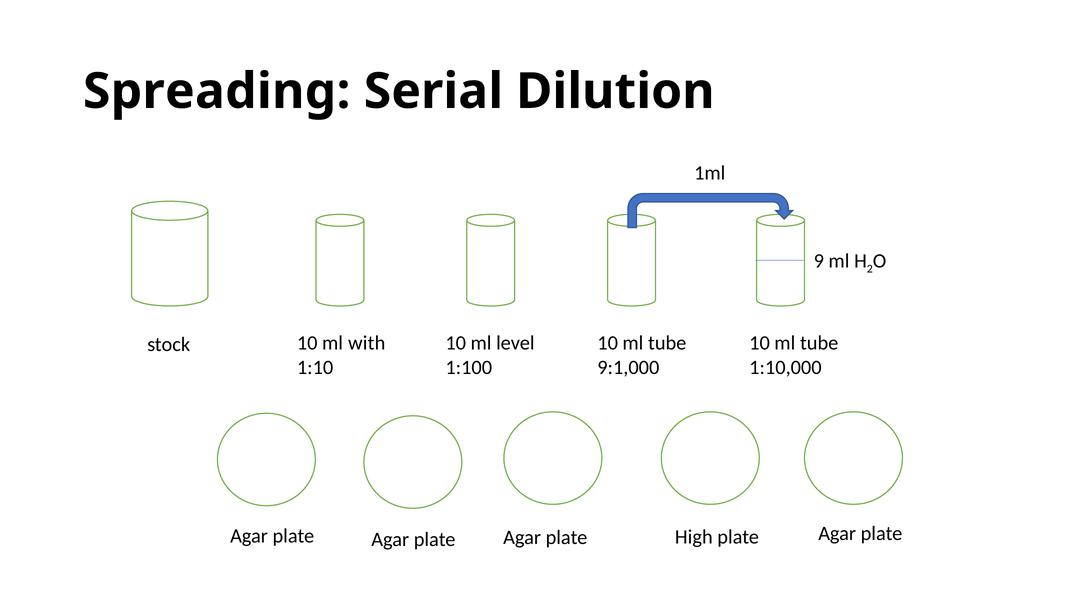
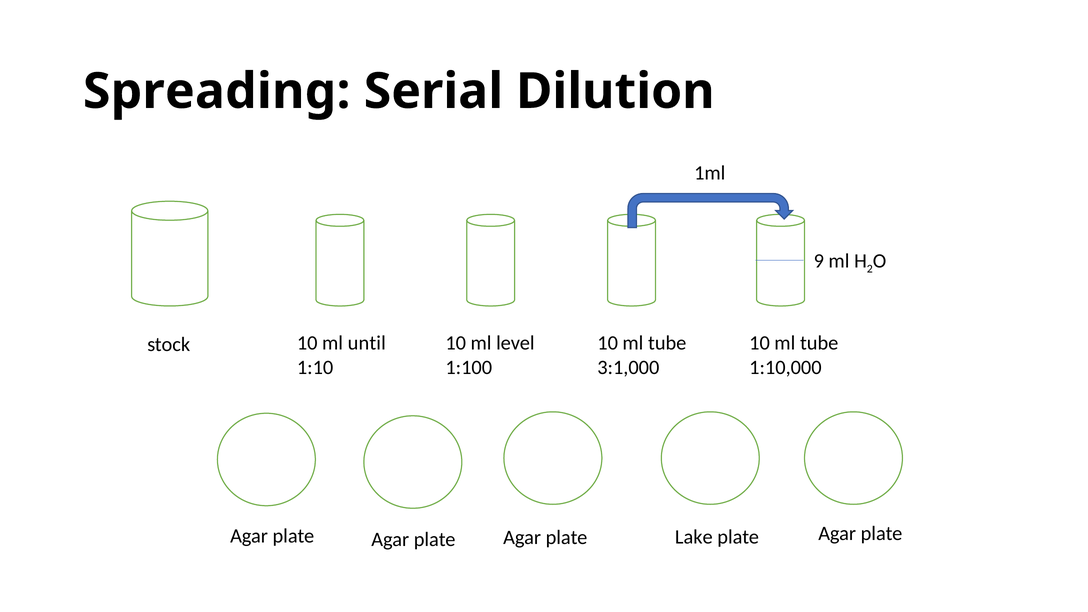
with: with -> until
9:1,000: 9:1,000 -> 3:1,000
High: High -> Lake
